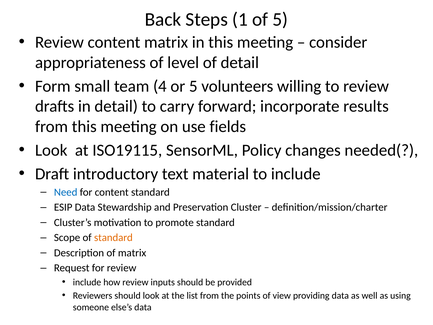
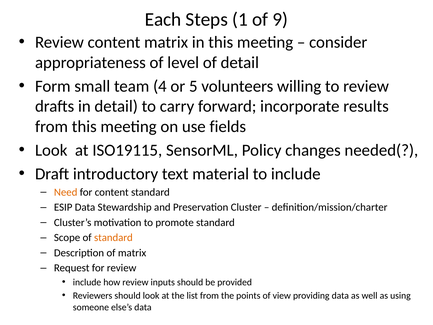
Back: Back -> Each
of 5: 5 -> 9
Need colour: blue -> orange
